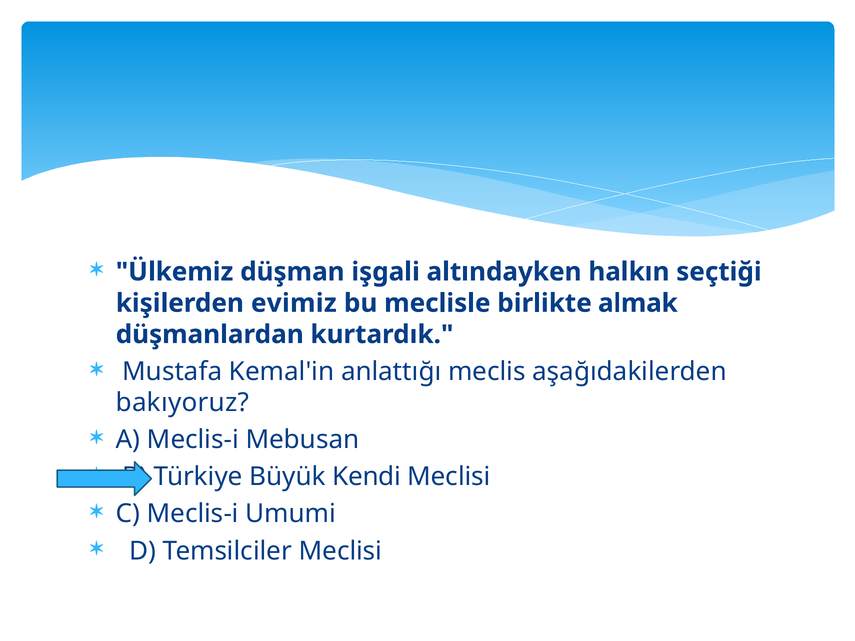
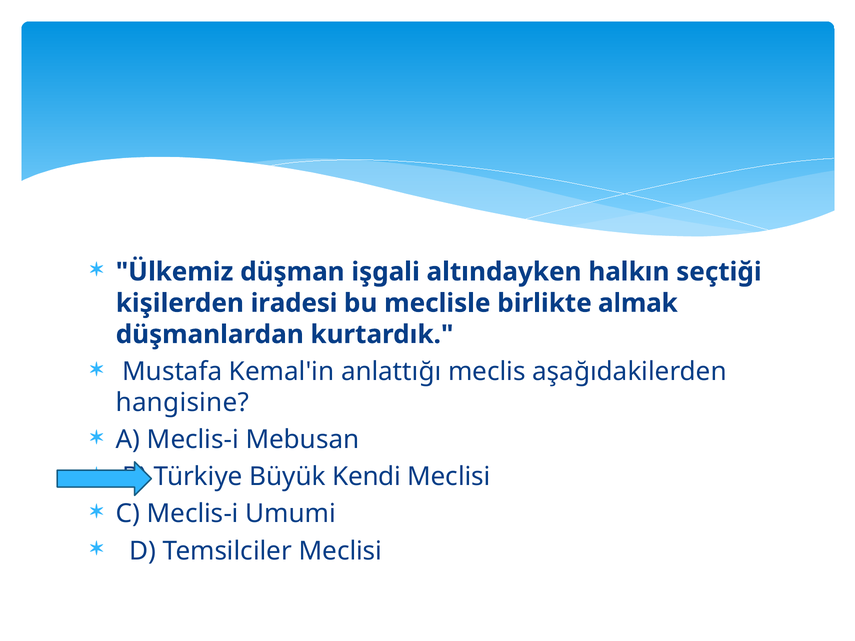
evimiz: evimiz -> iradesi
bakıyoruz: bakıyoruz -> hangisine
